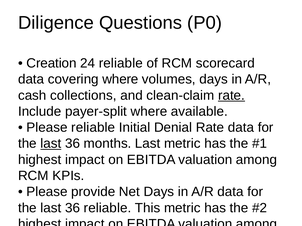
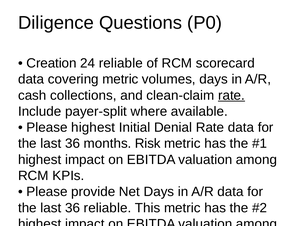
covering where: where -> metric
Please reliable: reliable -> highest
last at (51, 144) underline: present -> none
months Last: Last -> Risk
